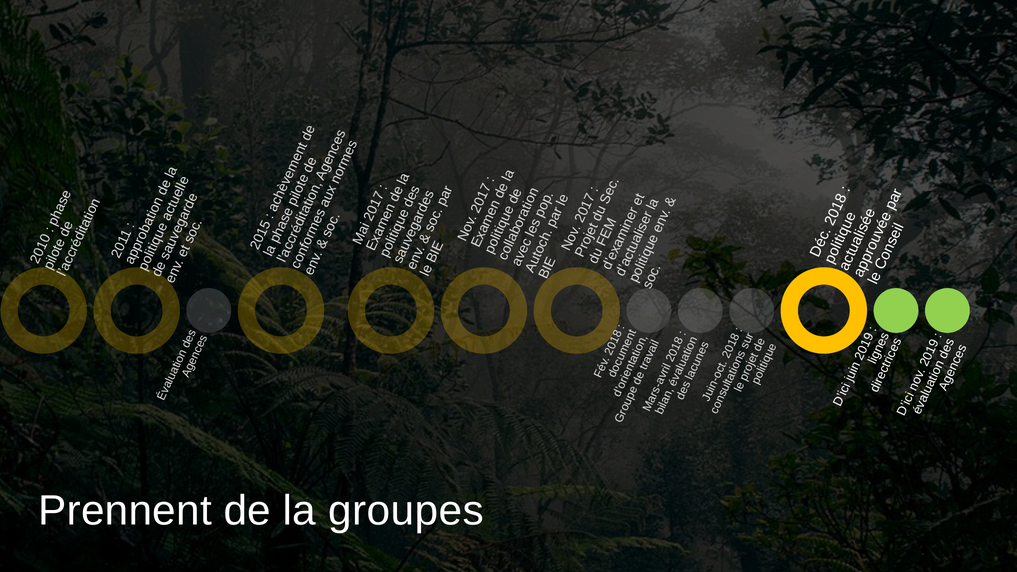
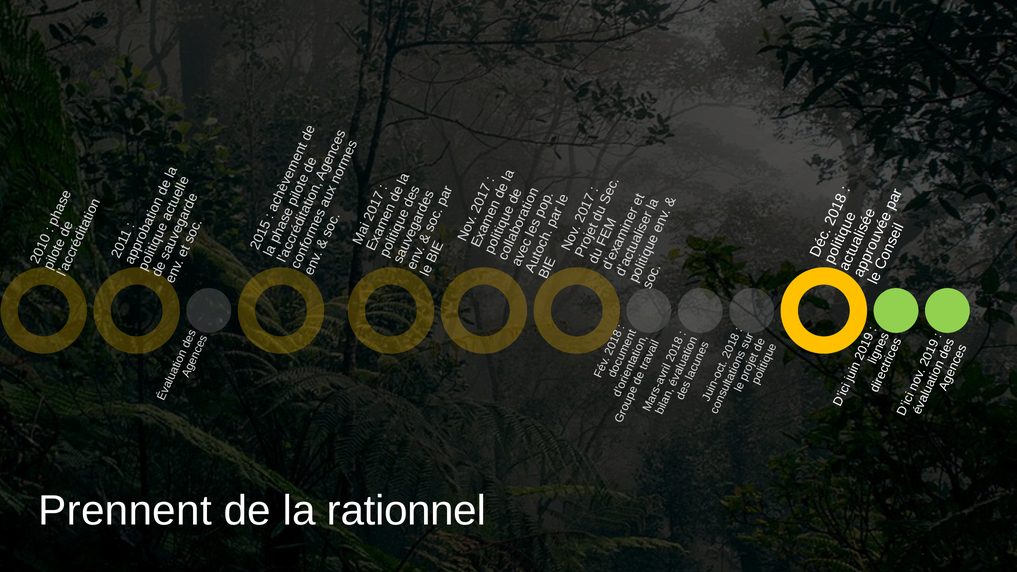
groupes: groupes -> rationnel
